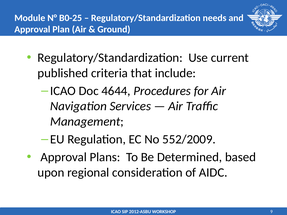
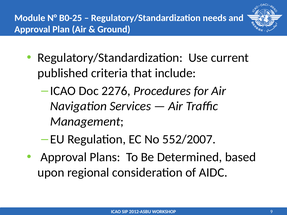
4644: 4644 -> 2276
552/2009: 552/2009 -> 552/2007
